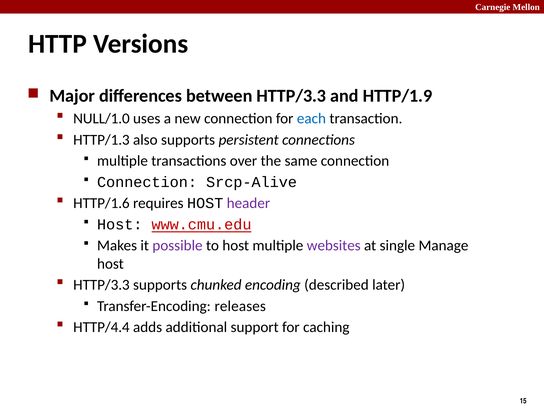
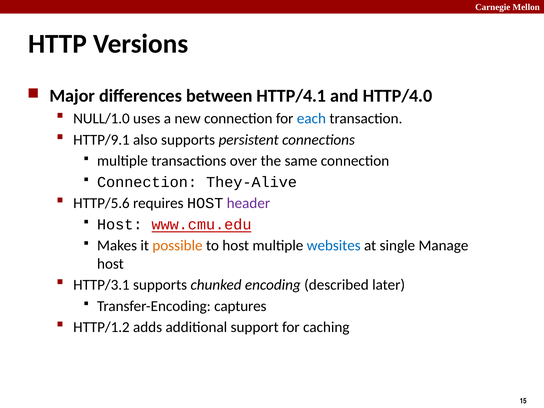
between HTTP/3.3: HTTP/3.3 -> HTTP/4.1
HTTP/1.9: HTTP/1.9 -> HTTP/4.0
HTTP/1.3: HTTP/1.3 -> HTTP/9.1
Srcp-Alive: Srcp-Alive -> They-Alive
HTTP/1.6: HTTP/1.6 -> HTTP/5.6
possible colour: purple -> orange
websites colour: purple -> blue
HTTP/3.3 at (101, 285): HTTP/3.3 -> HTTP/3.1
releases: releases -> captures
HTTP/4.4: HTTP/4.4 -> HTTP/1.2
